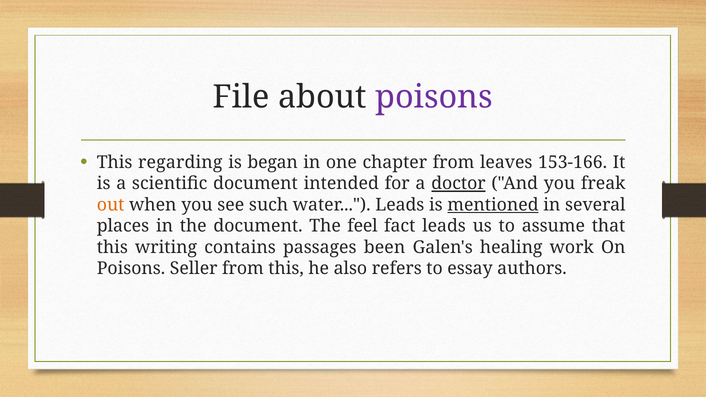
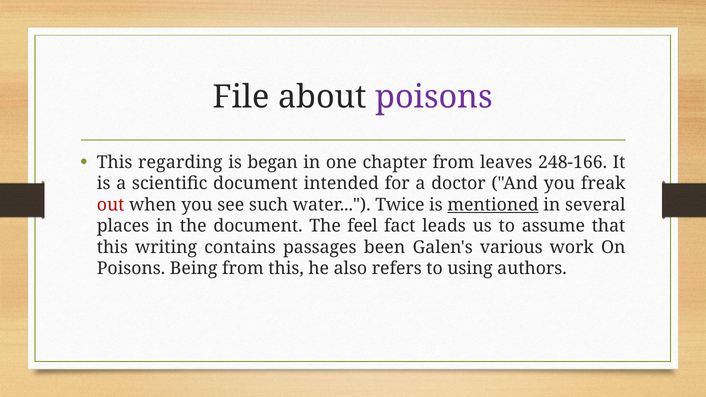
153-166: 153-166 -> 248-166
doctor underline: present -> none
out colour: orange -> red
water Leads: Leads -> Twice
healing: healing -> various
Seller: Seller -> Being
essay: essay -> using
